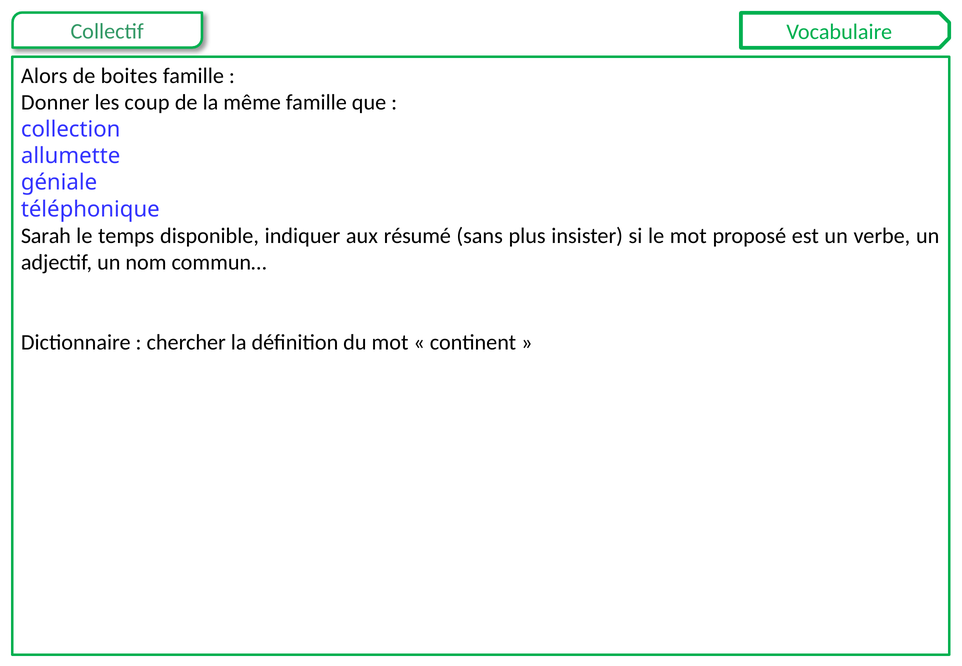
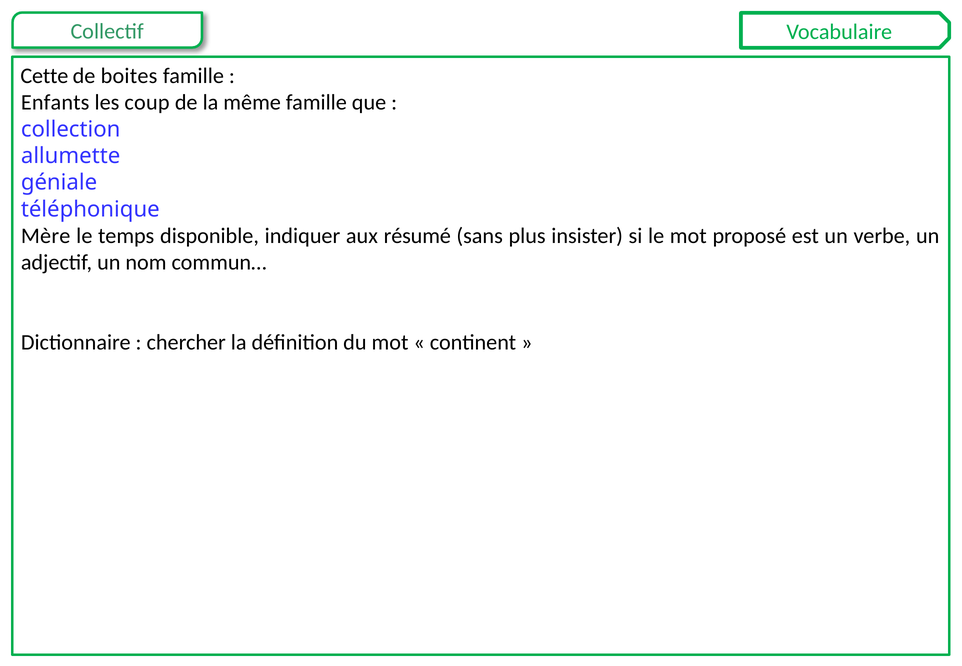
Alors: Alors -> Cette
Donner: Donner -> Enfants
Sarah: Sarah -> Mère
